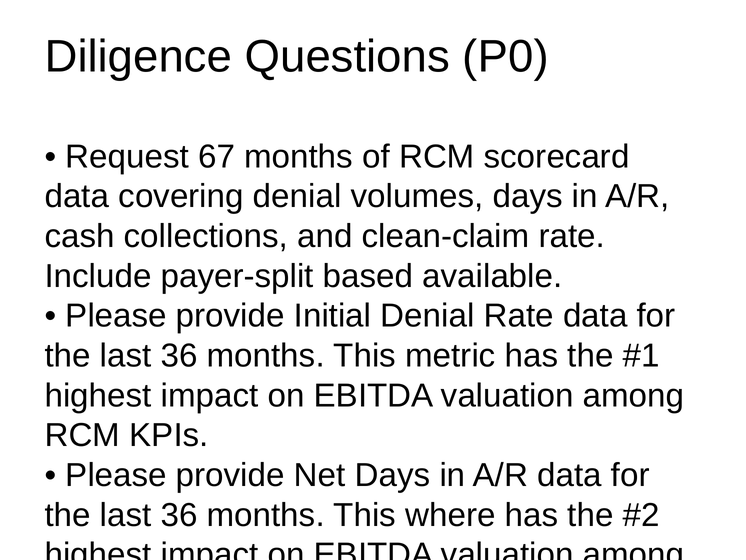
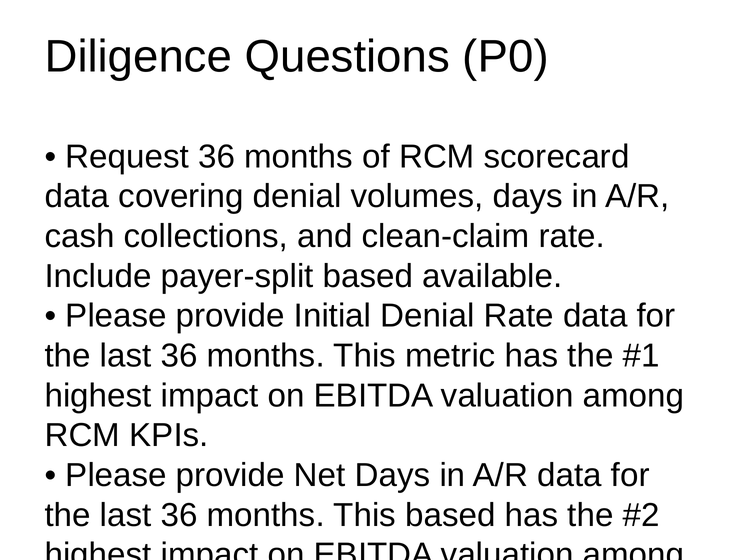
Request 67: 67 -> 36
This where: where -> based
